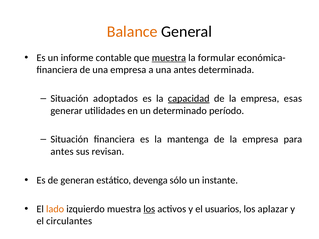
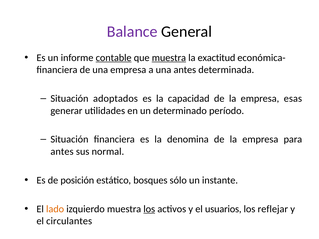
Balance colour: orange -> purple
contable underline: none -> present
formular: formular -> exactitud
capacidad underline: present -> none
mantenga: mantenga -> denomina
revisan: revisan -> normal
generan: generan -> posición
devenga: devenga -> bosques
aplazar: aplazar -> reflejar
